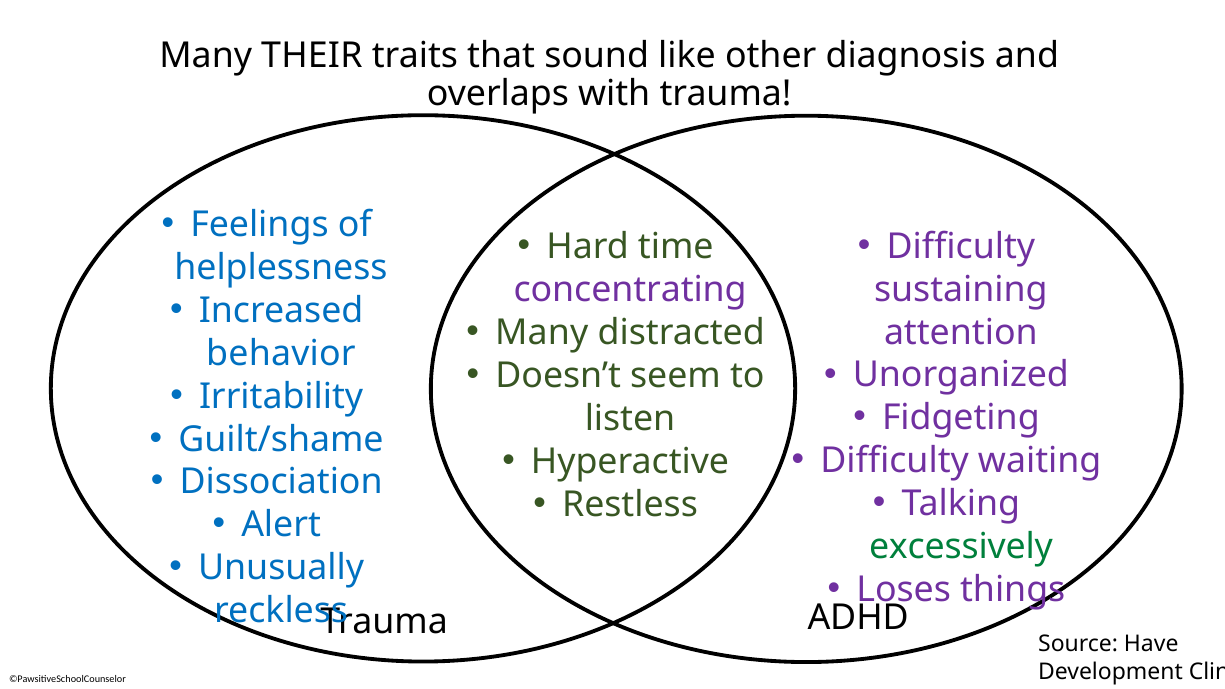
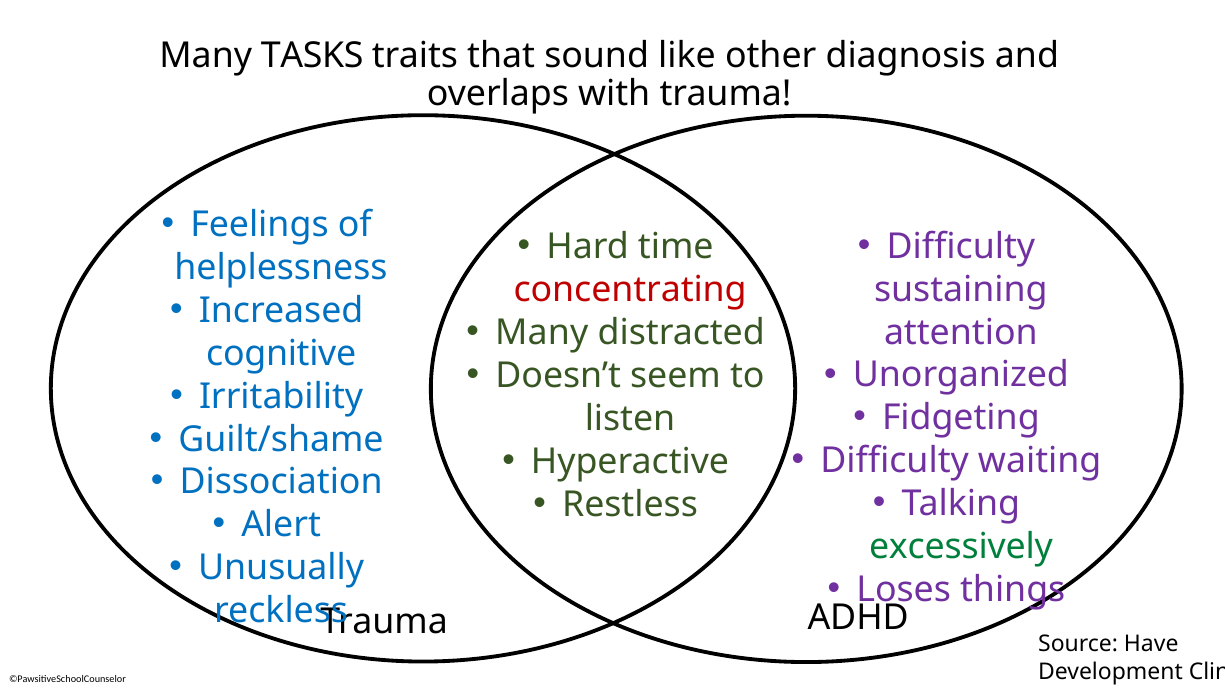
THEIR: THEIR -> TASKS
concentrating colour: purple -> red
behavior: behavior -> cognitive
